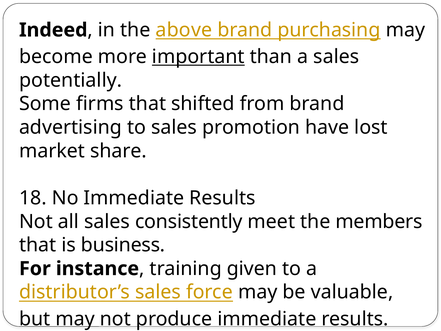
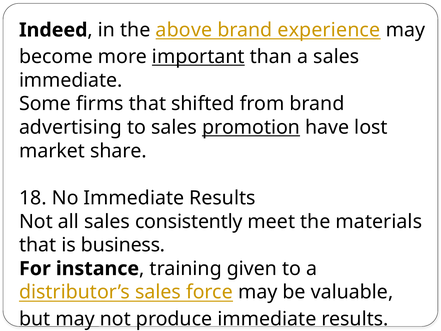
purchasing: purchasing -> experience
potentially at (71, 80): potentially -> immediate
promotion underline: none -> present
members: members -> materials
